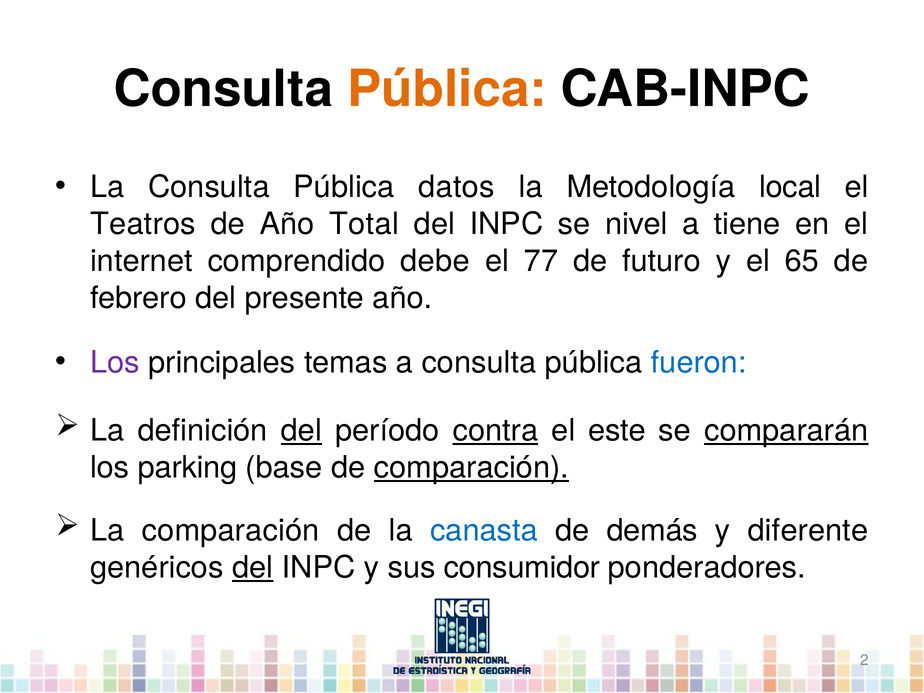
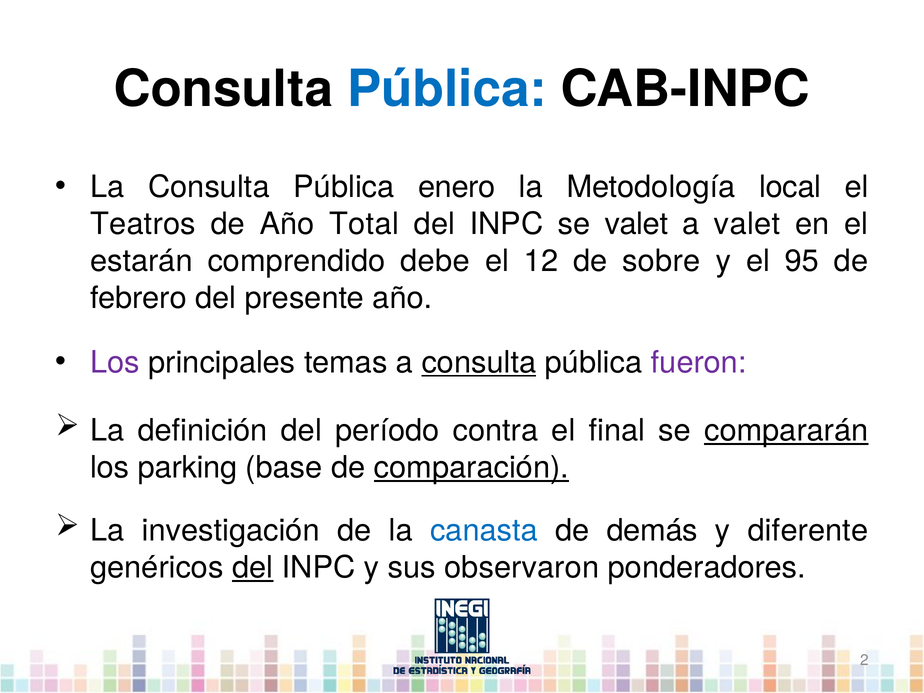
Pública at (447, 89) colour: orange -> blue
datos: datos -> enero
se nivel: nivel -> valet
a tiene: tiene -> valet
internet: internet -> estarán
77: 77 -> 12
futuro: futuro -> sobre
65: 65 -> 95
consulta at (479, 363) underline: none -> present
fueron colour: blue -> purple
del at (301, 431) underline: present -> none
contra underline: present -> none
este: este -> final
La comparación: comparación -> investigación
consumidor: consumidor -> observaron
